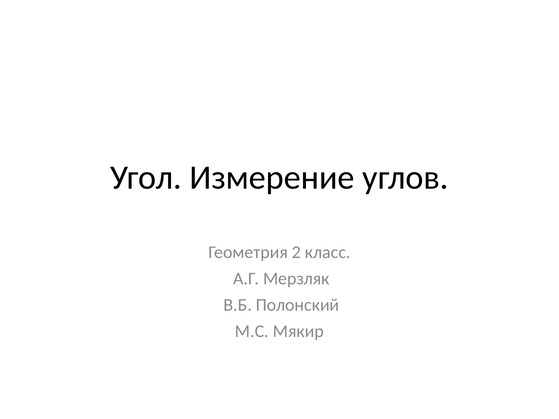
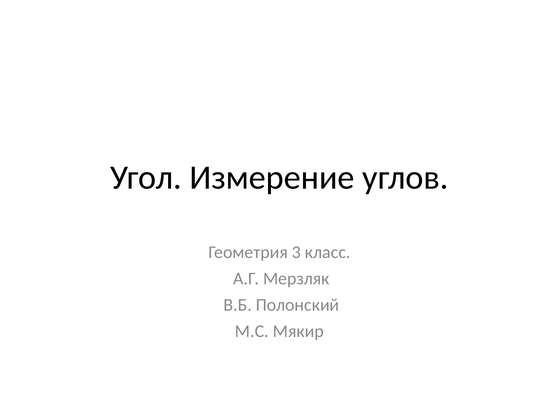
2: 2 -> 3
